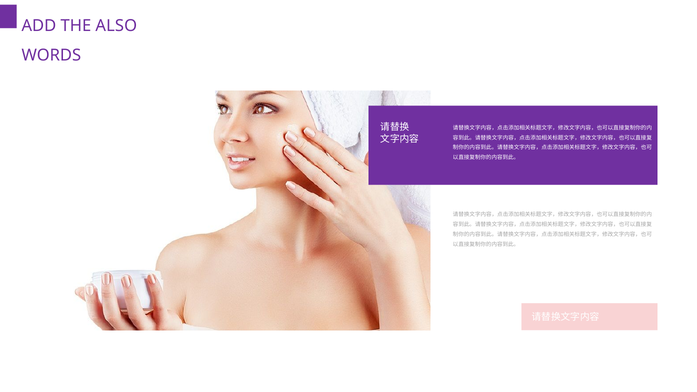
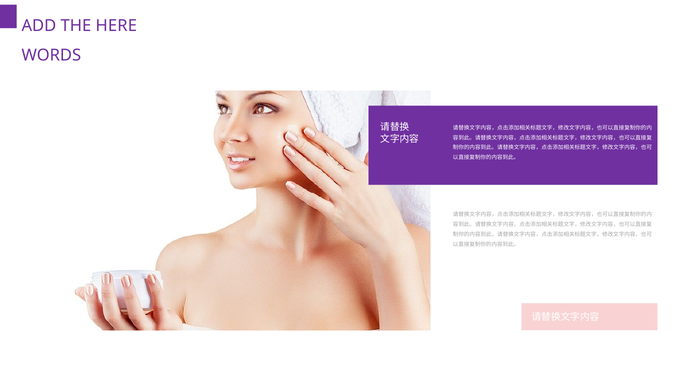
ALSO: ALSO -> HERE
